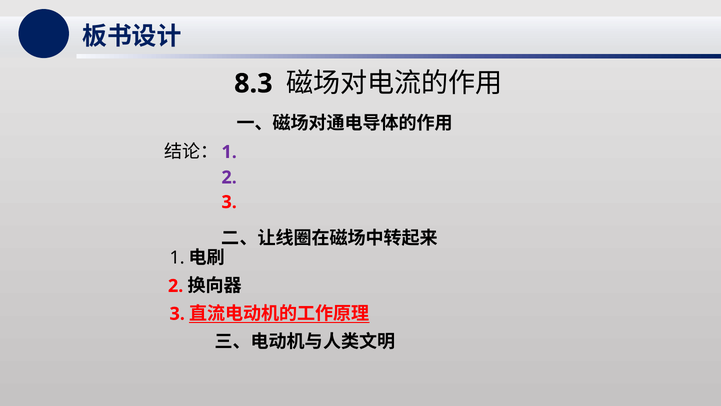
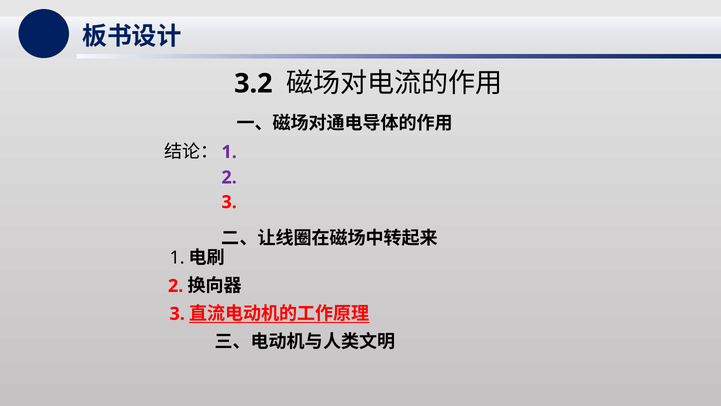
8.3: 8.3 -> 3.2
